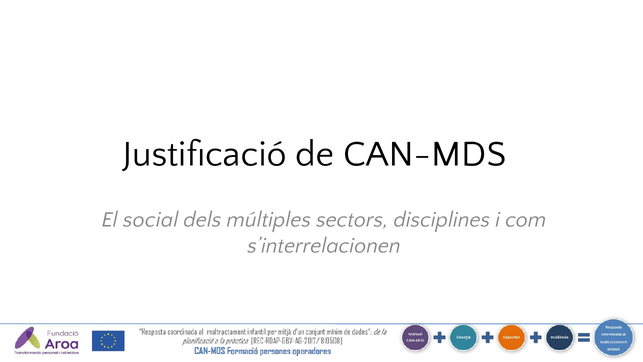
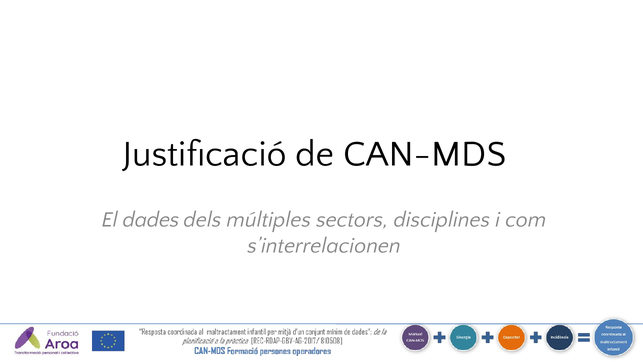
social: social -> dades
